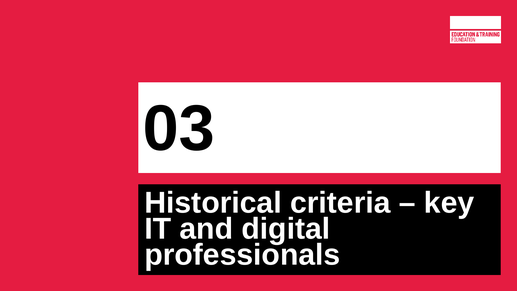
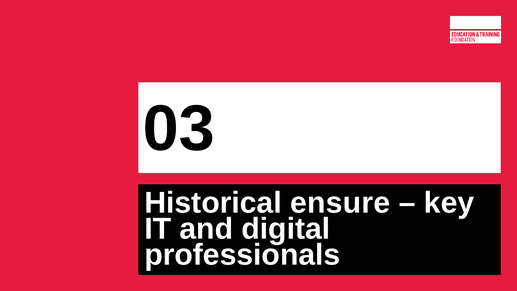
criteria: criteria -> ensure
